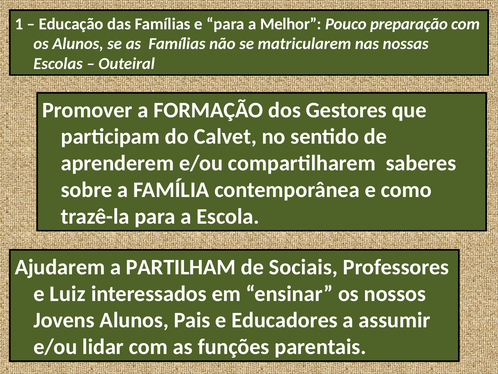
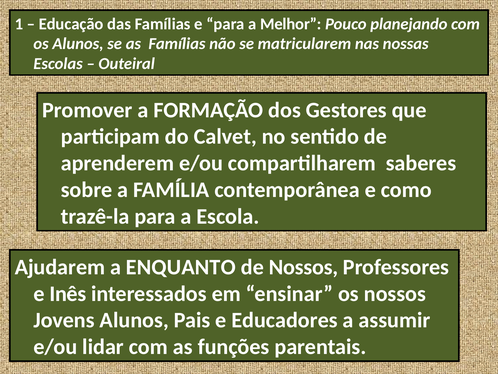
preparação: preparação -> planejando
PARTILHAM: PARTILHAM -> ENQUANTO
de Sociais: Sociais -> Nossos
Luiz: Luiz -> Inês
